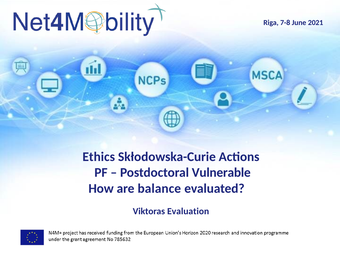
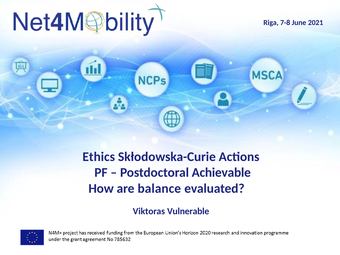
Vulnerable: Vulnerable -> Achievable
Evaluation: Evaluation -> Vulnerable
